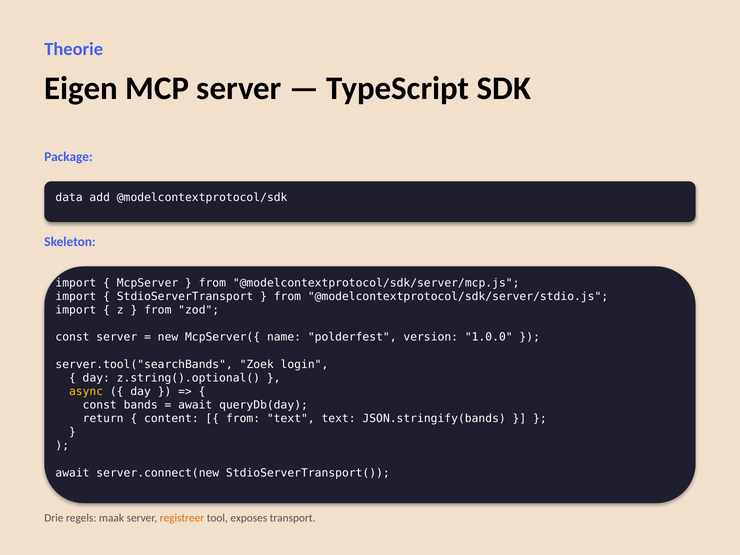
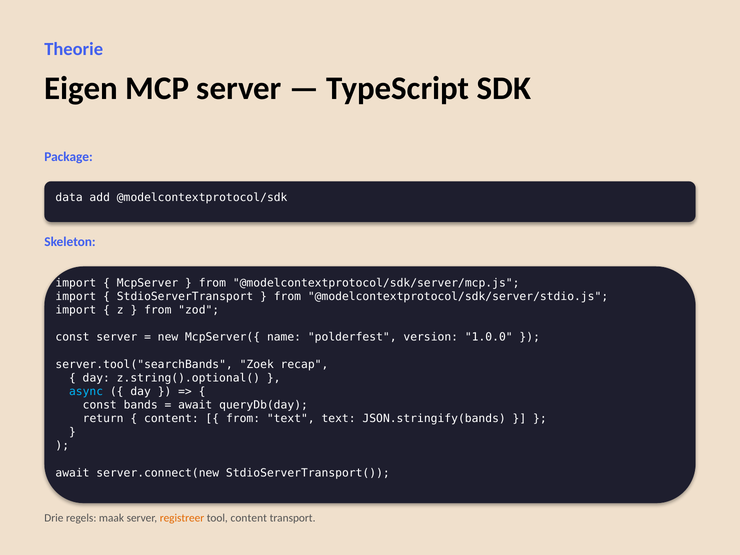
login: login -> recap
async colour: yellow -> light blue
tool exposes: exposes -> content
